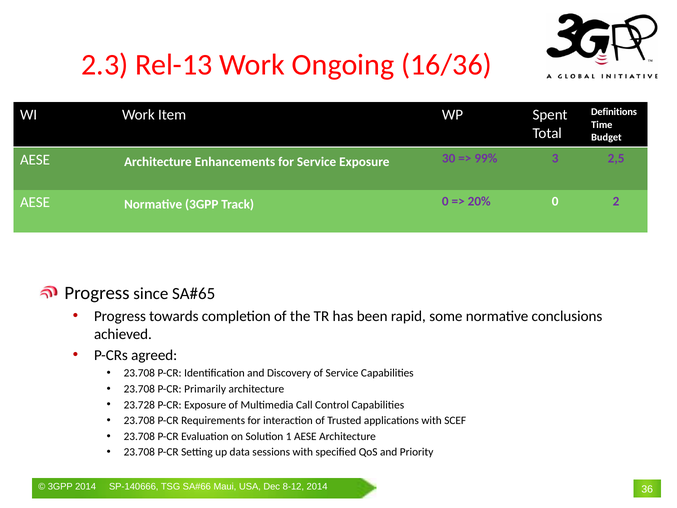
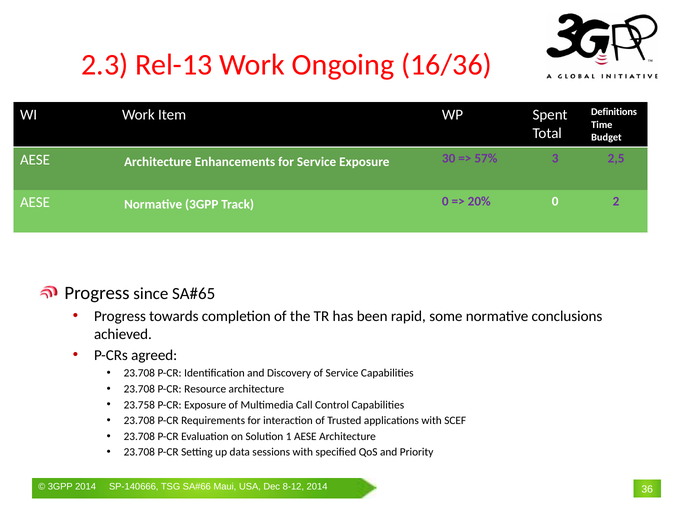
99%: 99% -> 57%
Primarily: Primarily -> Resource
23.728: 23.728 -> 23.758
